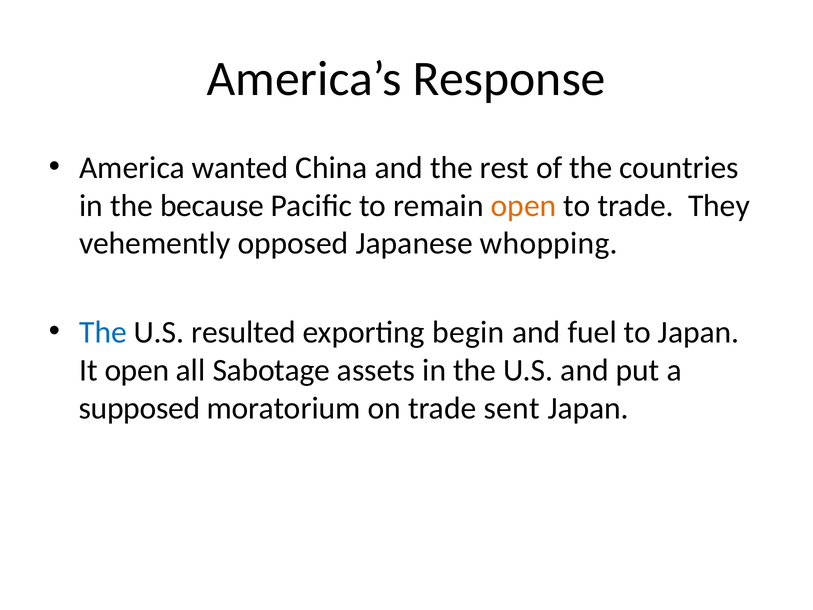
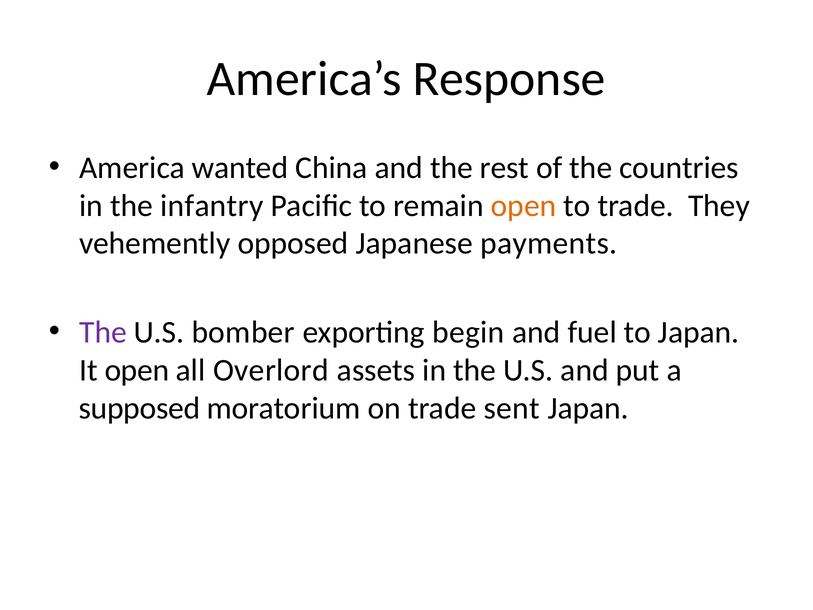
because: because -> infantry
whopping: whopping -> payments
The at (103, 332) colour: blue -> purple
resulted: resulted -> bomber
Sabotage: Sabotage -> Overlord
